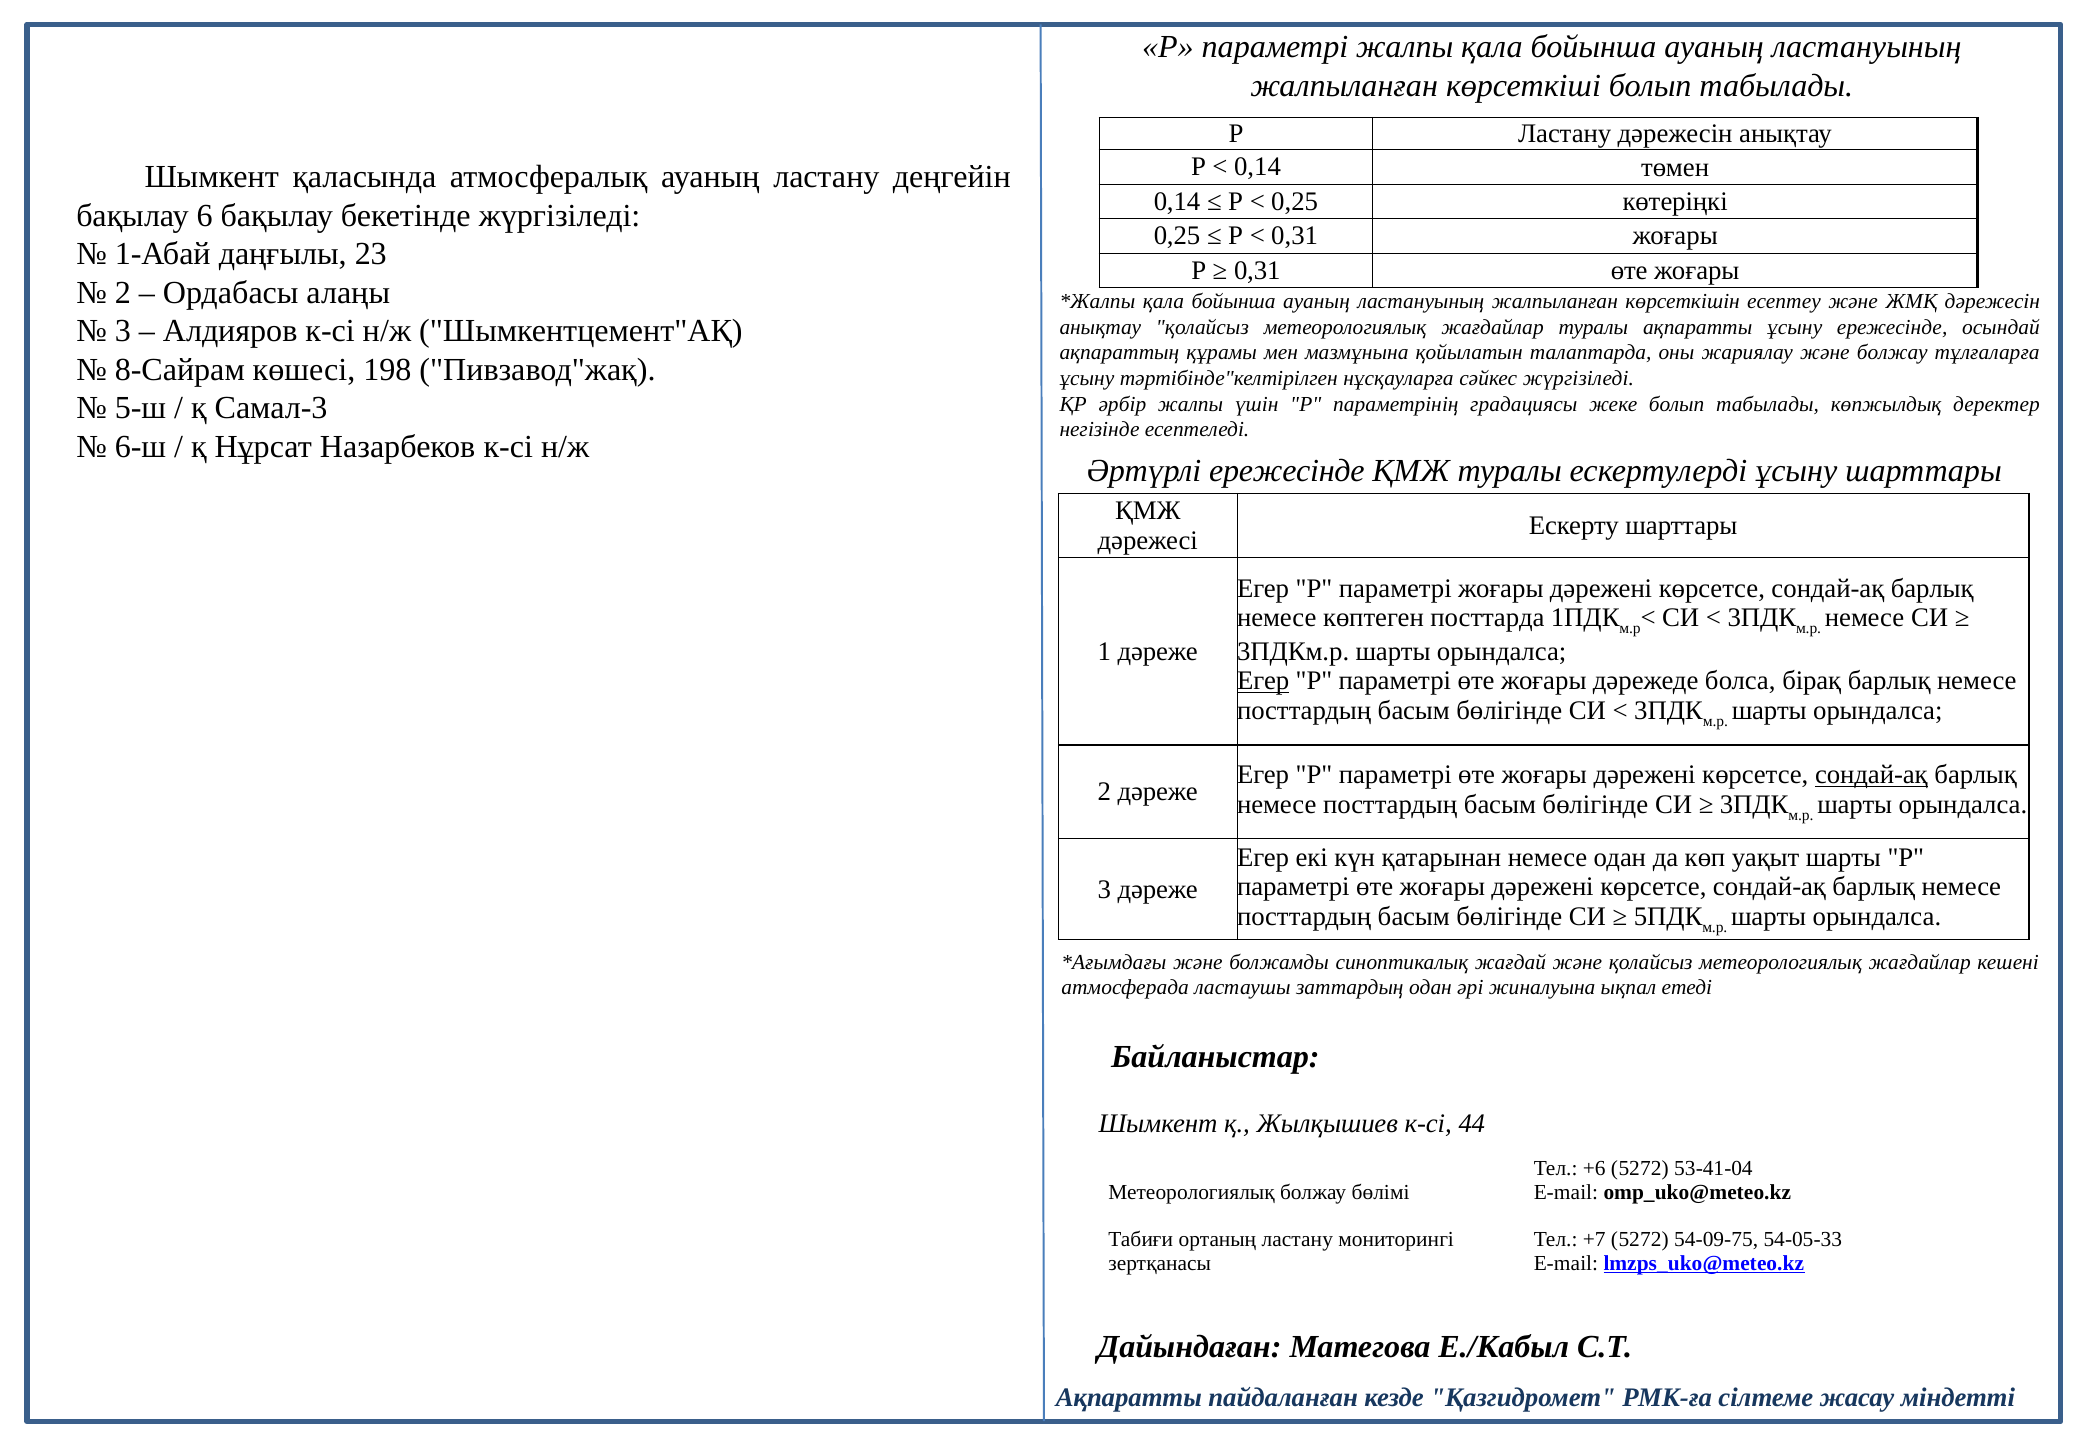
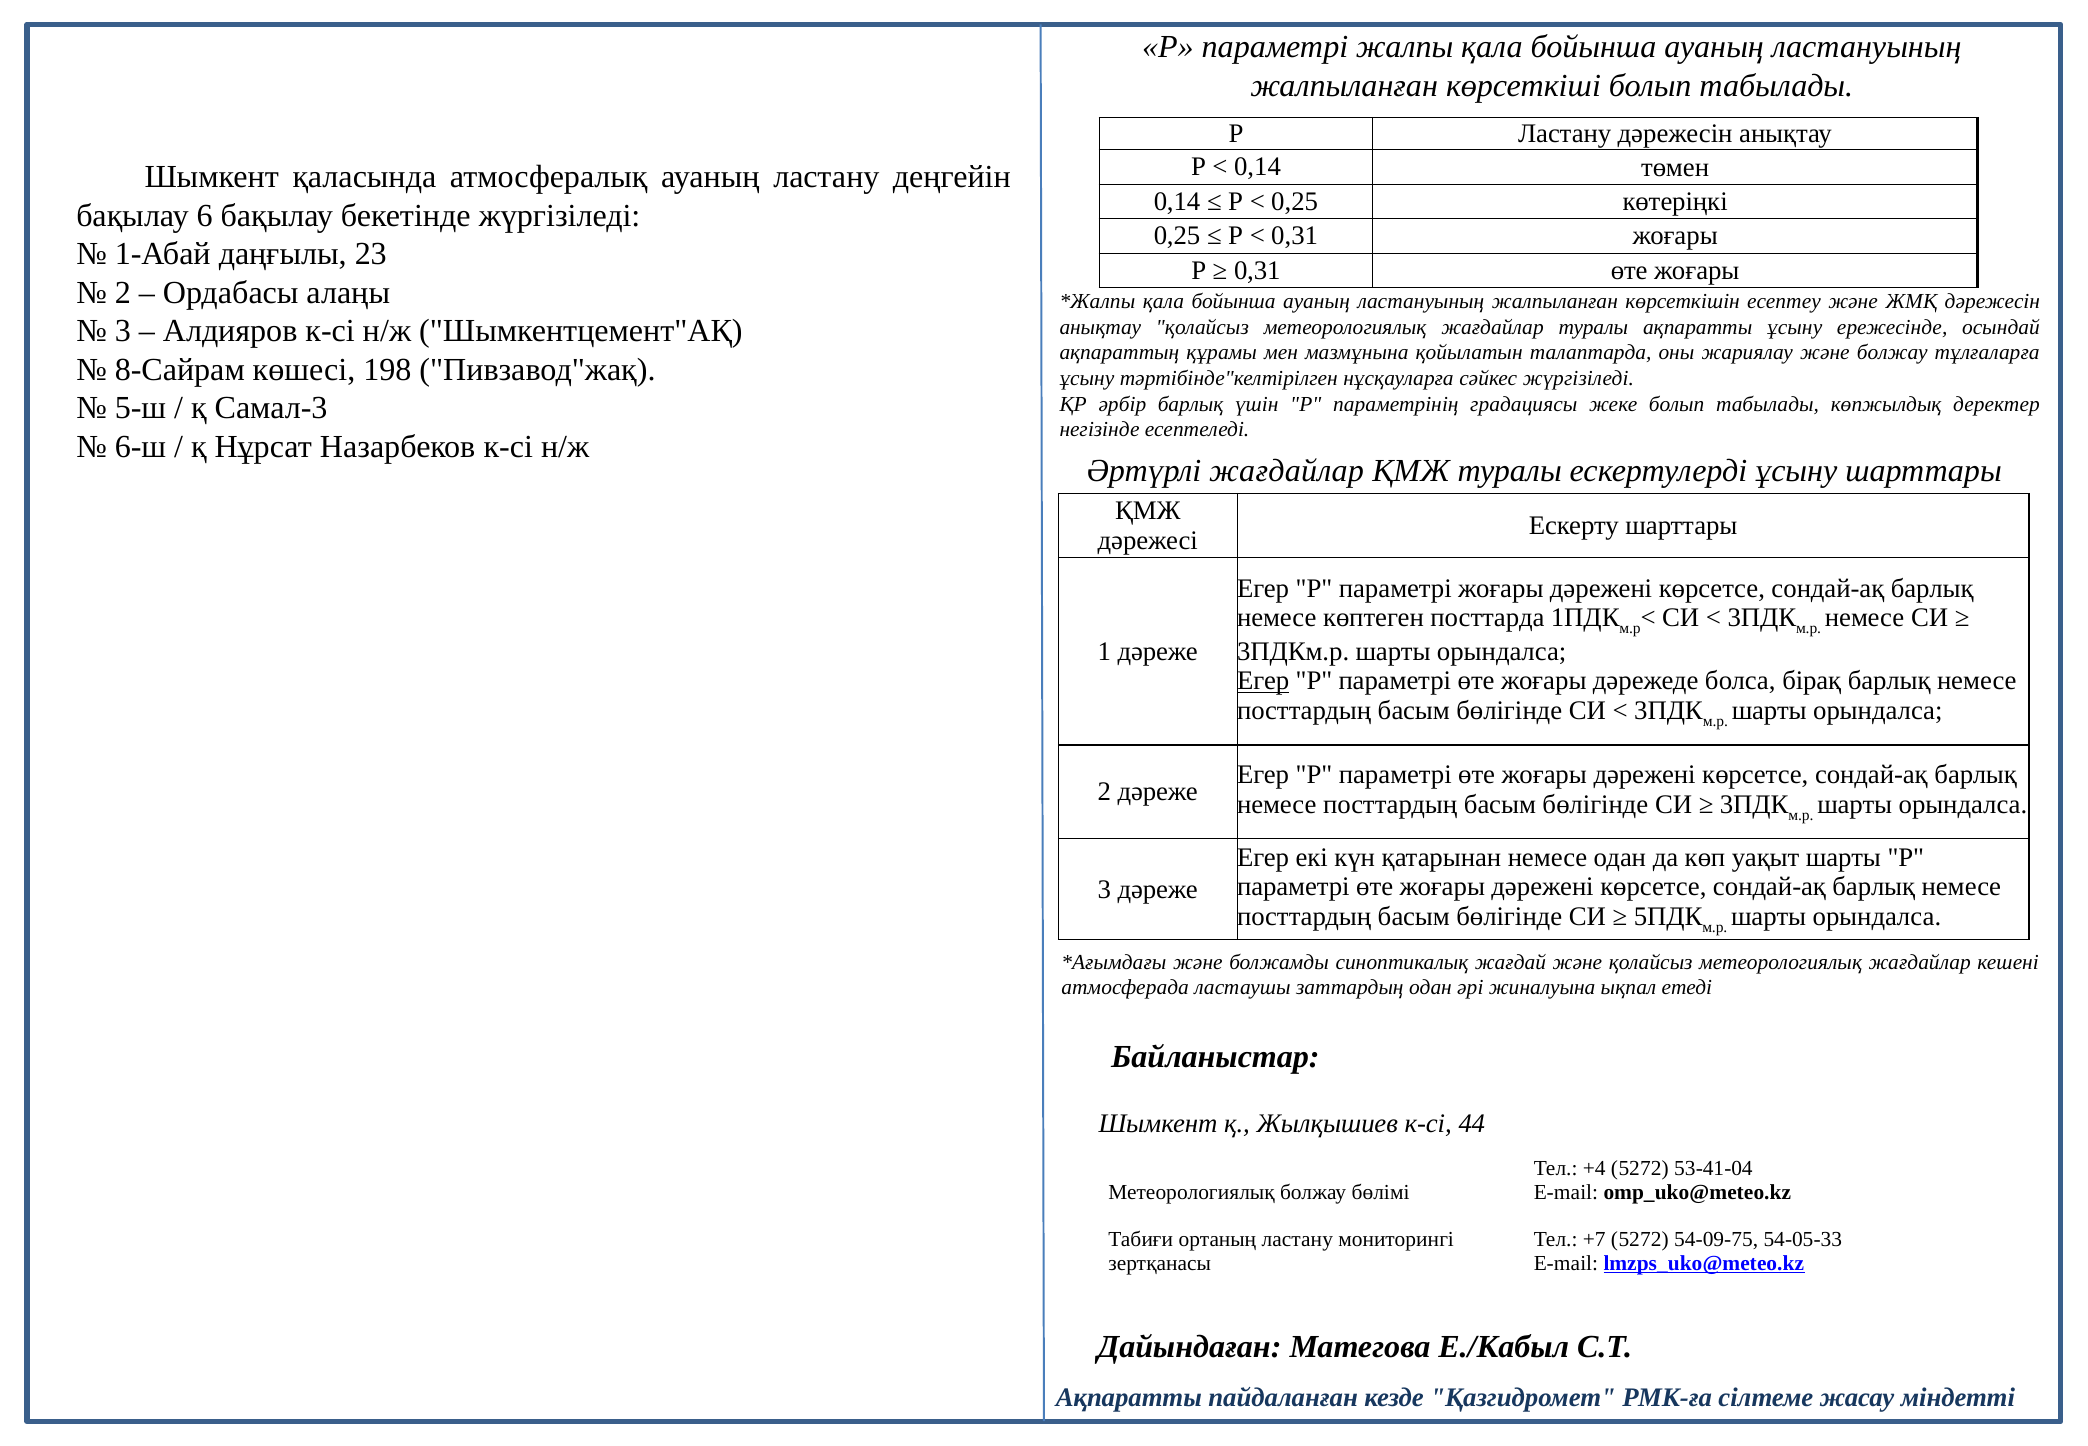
әрбір жалпы: жалпы -> барлық
Әртүрлі ережесінде: ережесінде -> жағдайлар
сондай-ақ at (1871, 775) underline: present -> none
+6: +6 -> +4
